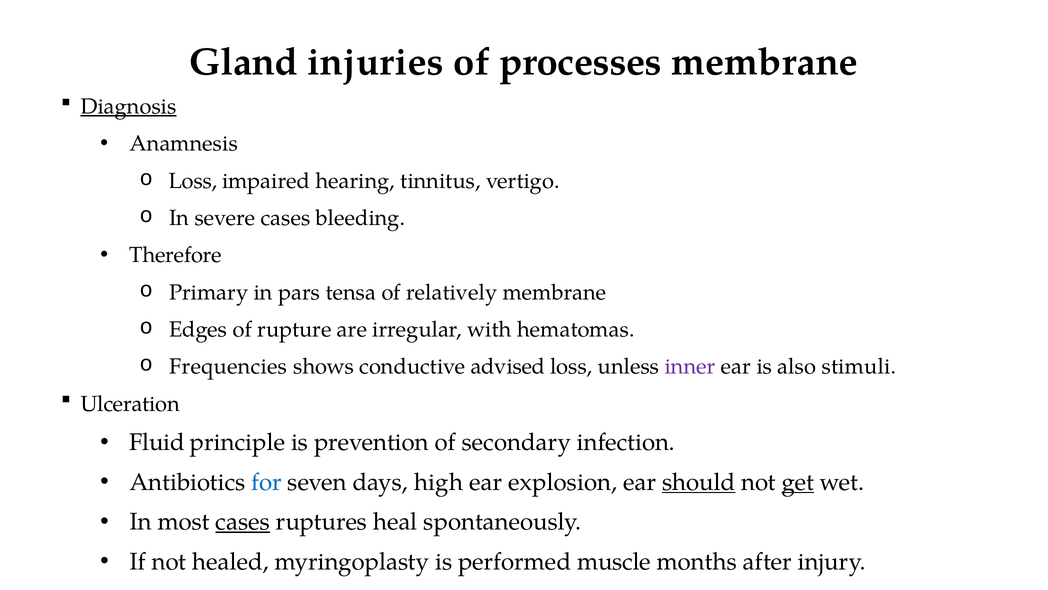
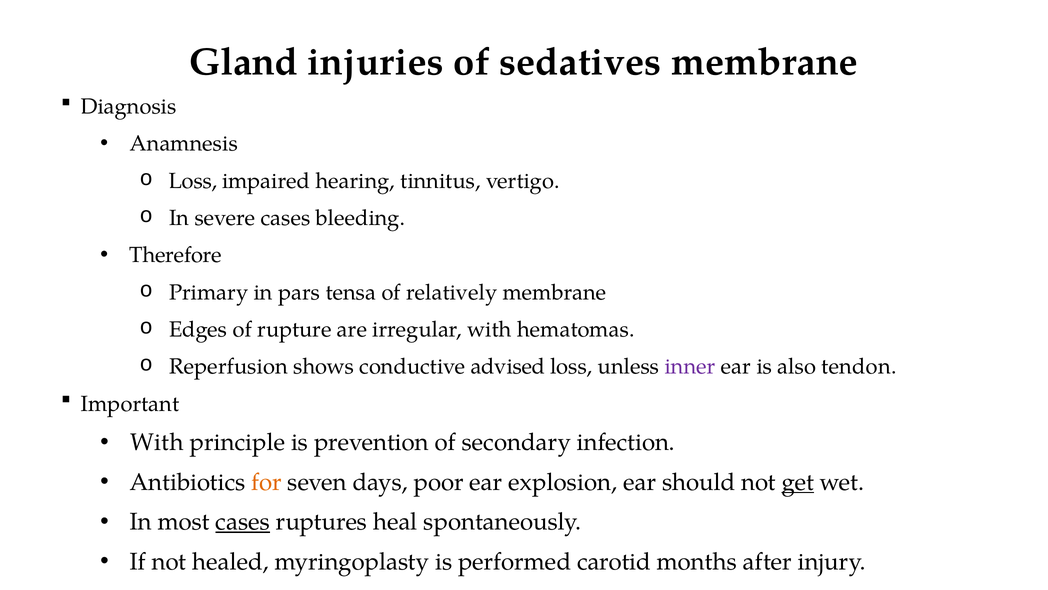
processes: processes -> sedatives
Diagnosis underline: present -> none
Frequencies: Frequencies -> Reperfusion
stimuli: stimuli -> tendon
Ulceration: Ulceration -> Important
Fluid at (157, 442): Fluid -> With
for colour: blue -> orange
high: high -> poor
should underline: present -> none
muscle: muscle -> carotid
